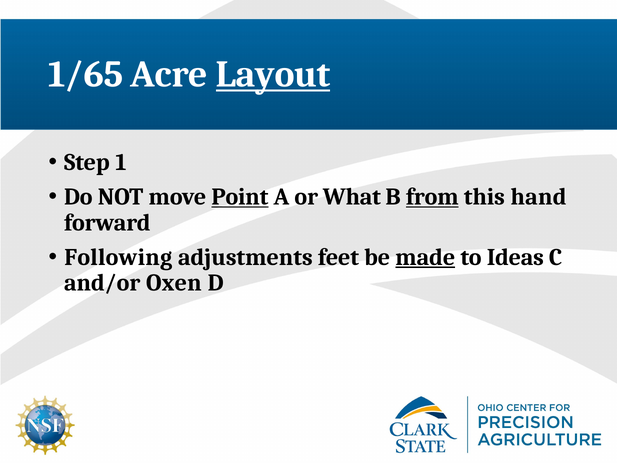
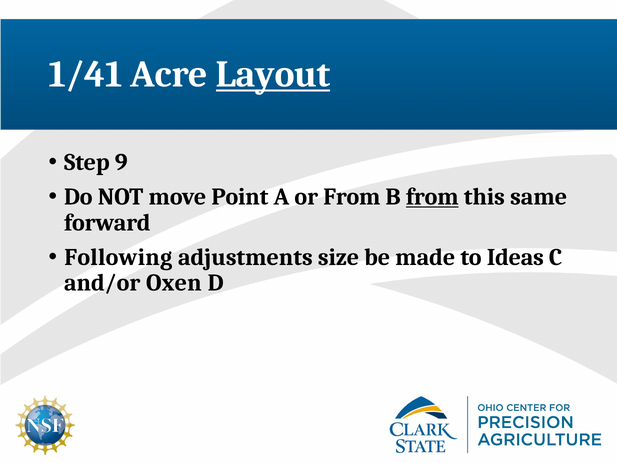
1/65: 1/65 -> 1/41
1: 1 -> 9
Point underline: present -> none
or What: What -> From
hand: hand -> same
feet: feet -> size
made underline: present -> none
